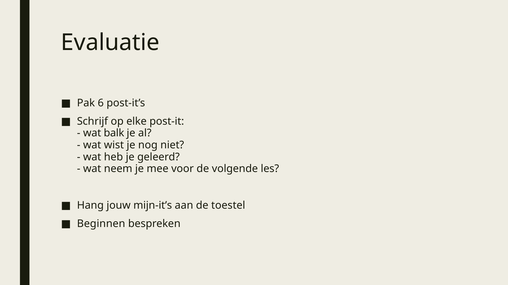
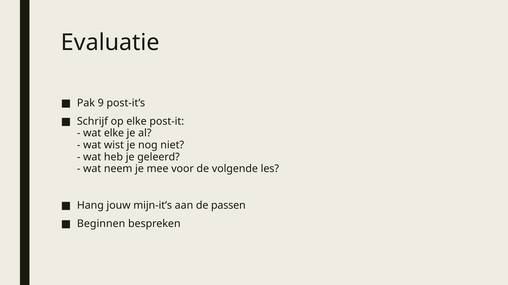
6: 6 -> 9
wat balk: balk -> elke
toestel: toestel -> passen
